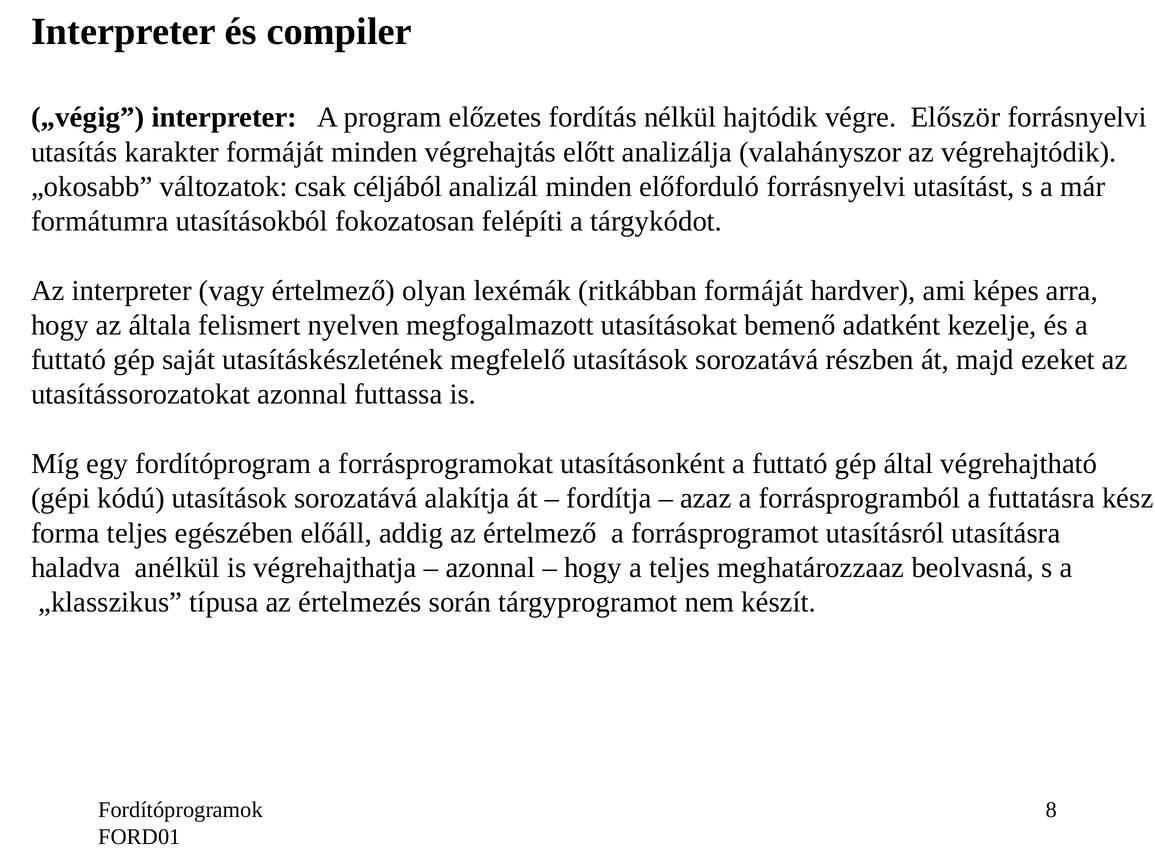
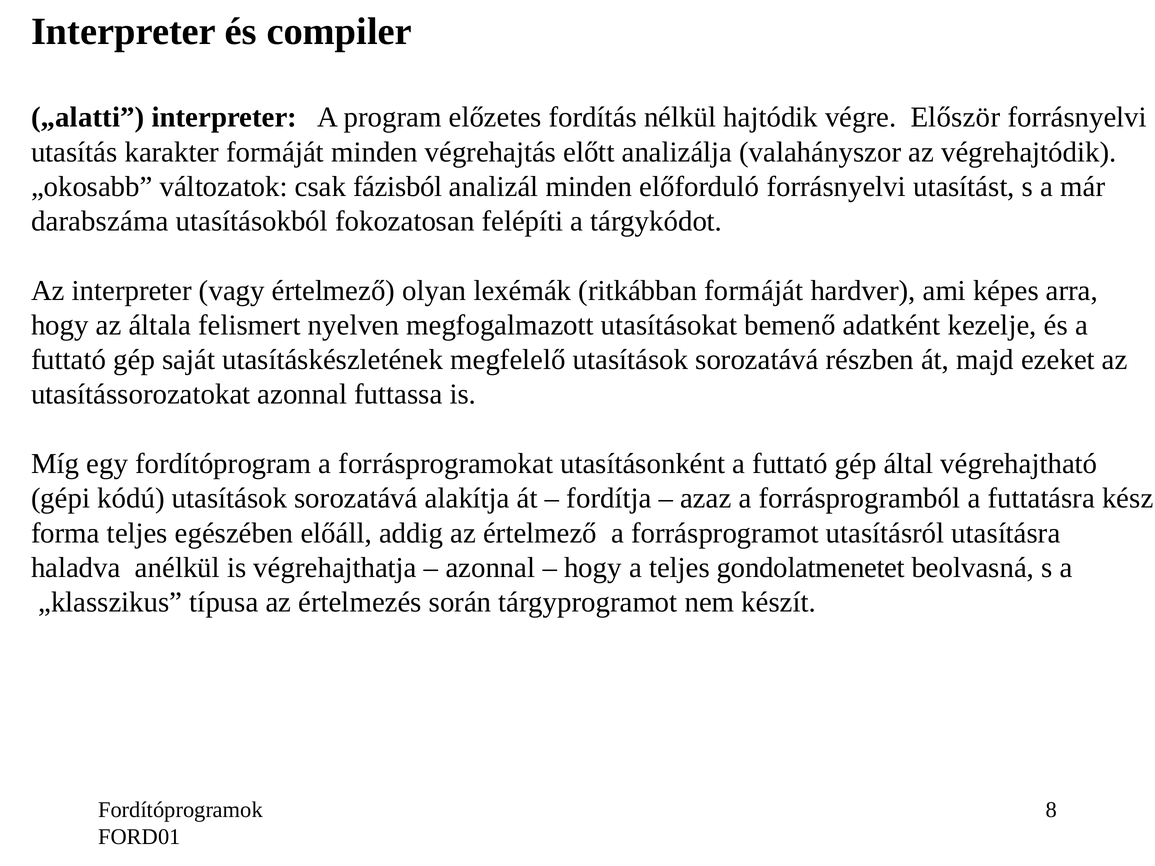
„végig: „végig -> „alatti
céljából: céljából -> fázisból
formátumra: formátumra -> darabszáma
meghatározzaaz: meghatározzaaz -> gondolatmenetet
